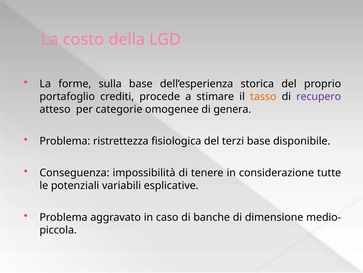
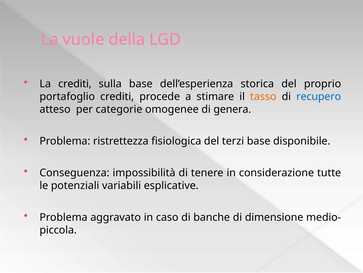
costo: costo -> vuole
La forme: forme -> crediti
recupero colour: purple -> blue
